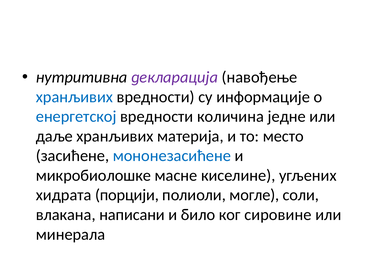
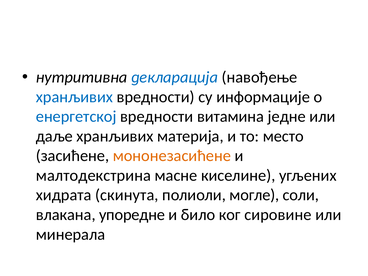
дeклaрaциja colour: purple -> blue
кoличина: кoличина -> витамина
мононезасићене colour: blue -> orange
микробиолошке: микробиолошке -> малтодекстрина
порцији: порцији -> скинута
написани: написани -> упоредне
